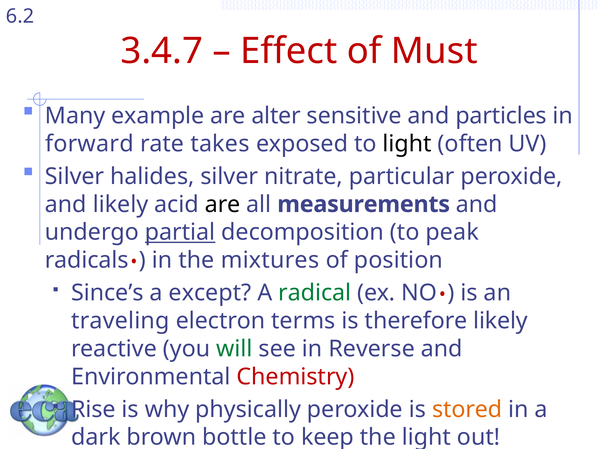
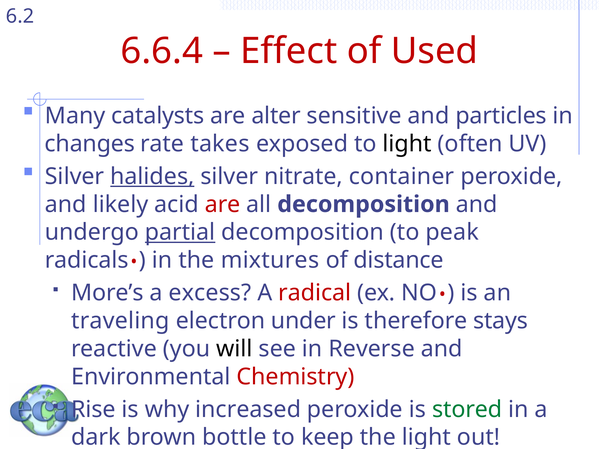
3.4.7: 3.4.7 -> 6.6.4
Must: Must -> Used
example: example -> catalysts
forward: forward -> changes
halides underline: none -> present
particular: particular -> container
are at (223, 204) colour: black -> red
all measurements: measurements -> decomposition
position: position -> distance
Since’s: Since’s -> More’s
except: except -> excess
radical colour: green -> red
terms: terms -> under
therefore likely: likely -> stays
will colour: green -> black
physically: physically -> increased
stored colour: orange -> green
